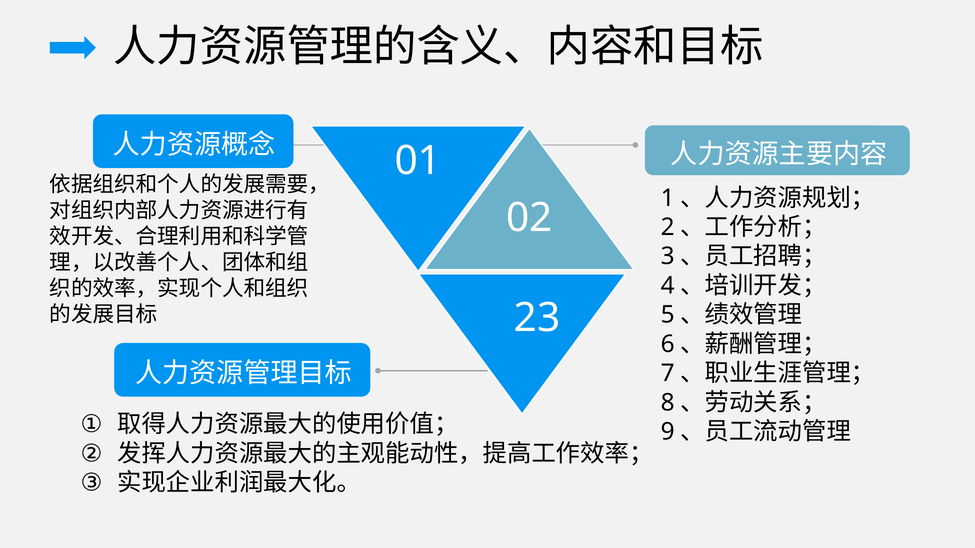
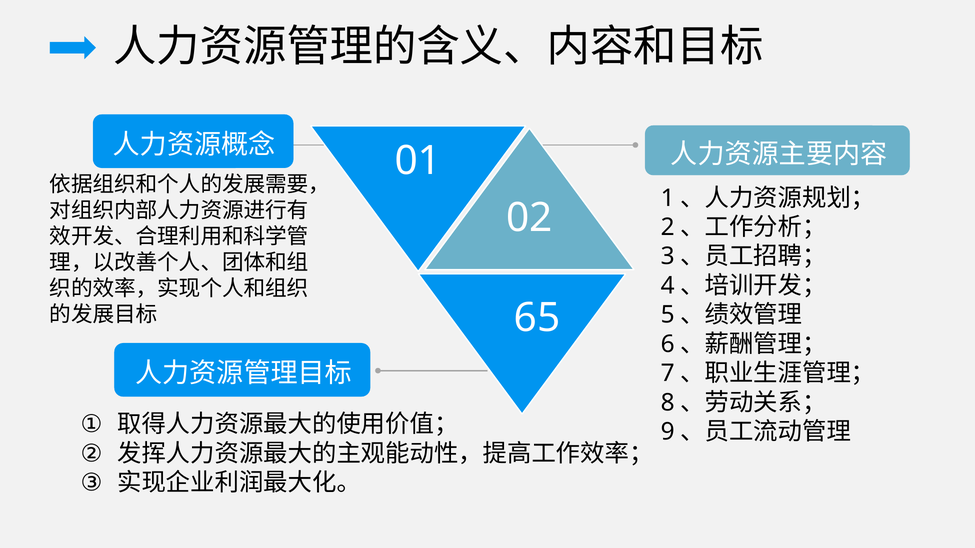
23: 23 -> 65
